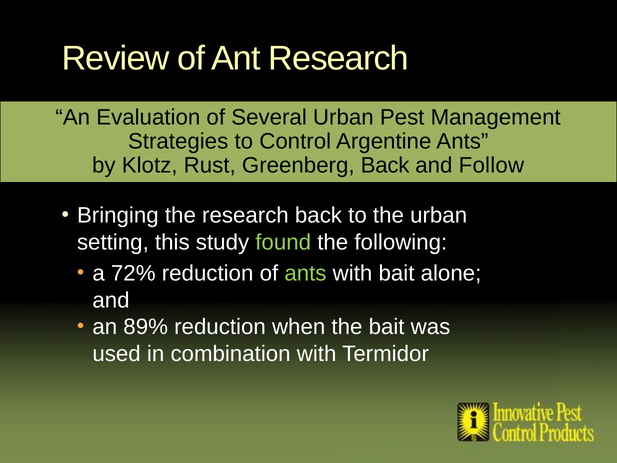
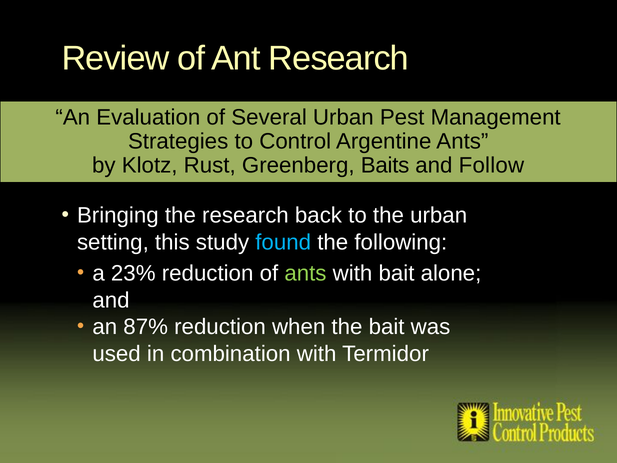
Greenberg Back: Back -> Baits
found colour: light green -> light blue
72%: 72% -> 23%
89%: 89% -> 87%
